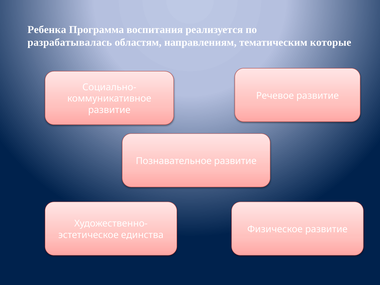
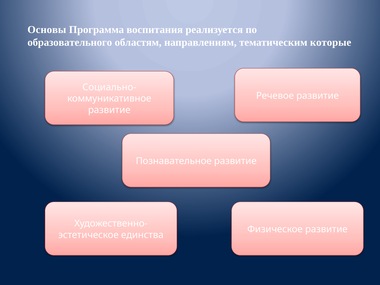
Ребенка: Ребенка -> Основы
разрабатывалась: разрабатывалась -> образовательного
